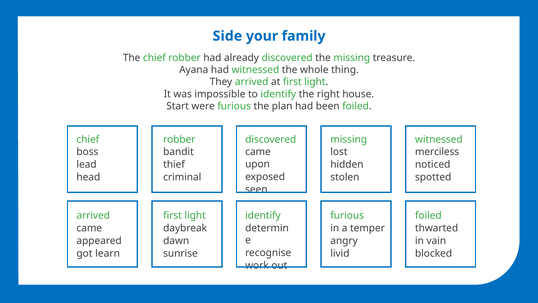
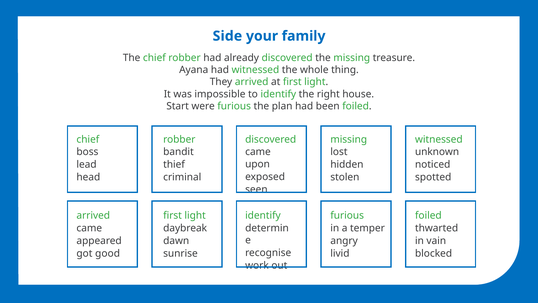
merciless: merciless -> unknown
learn: learn -> good
